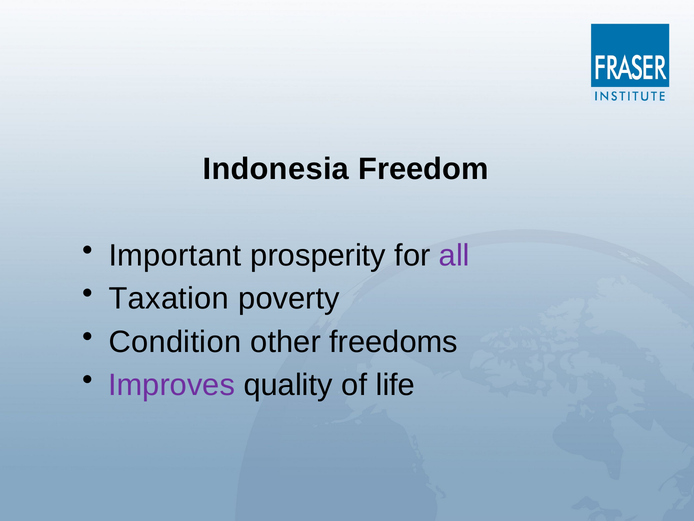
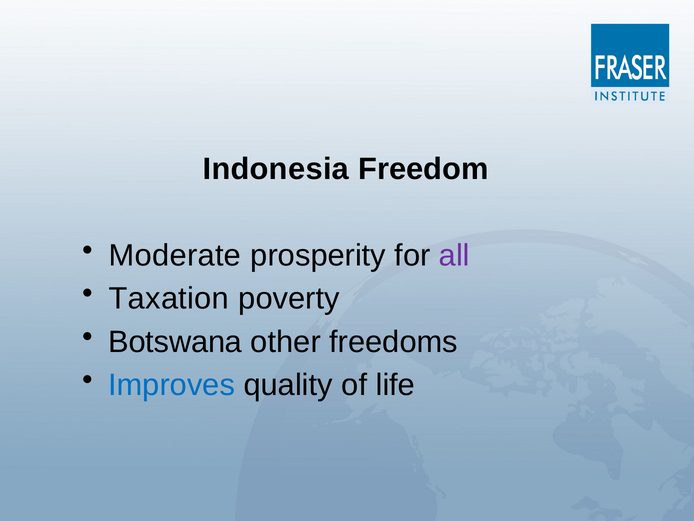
Important: Important -> Moderate
Condition: Condition -> Botswana
Improves colour: purple -> blue
